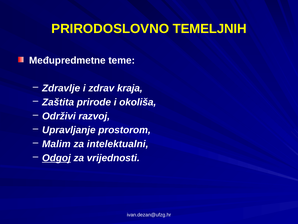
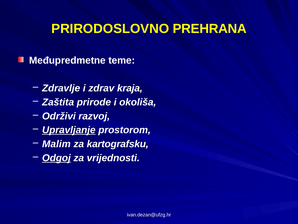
TEMELJNIH: TEMELJNIH -> PREHRANA
Upravljanje underline: none -> present
intelektualni: intelektualni -> kartografsku
